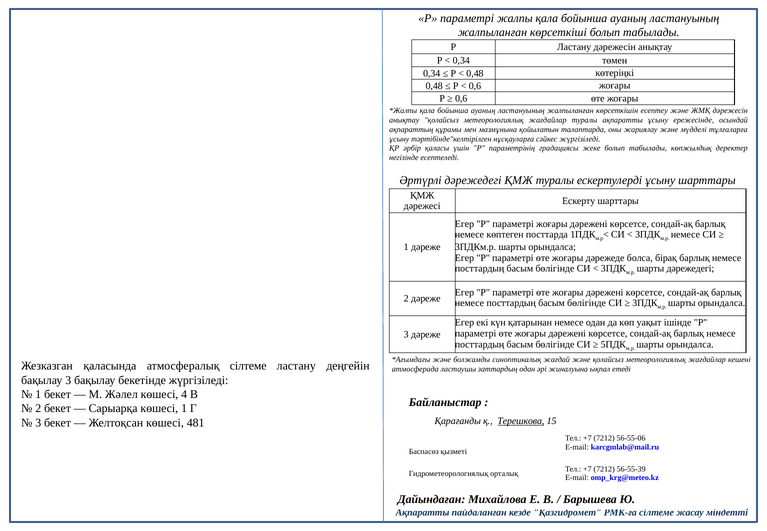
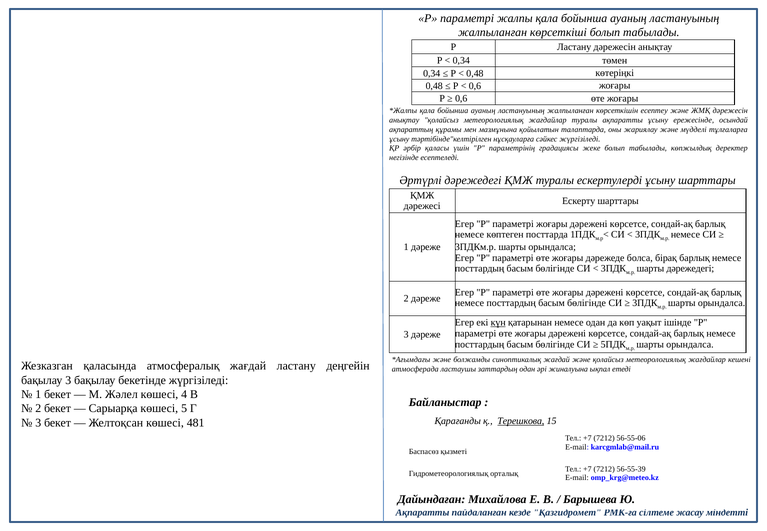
күн underline: none -> present
атмосфералық сілтеме: сілтеме -> жағдай
көшесі 1: 1 -> 5
